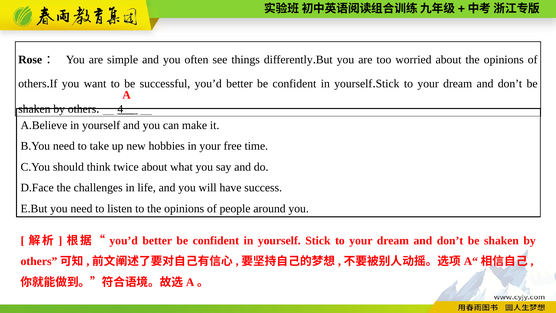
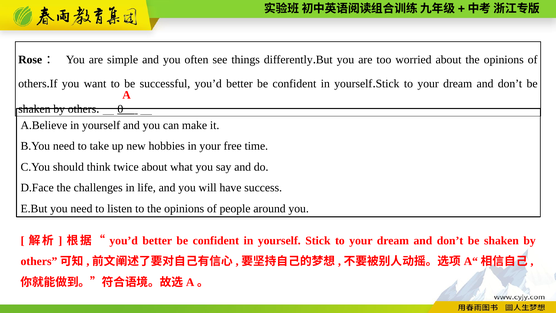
4: 4 -> 0
